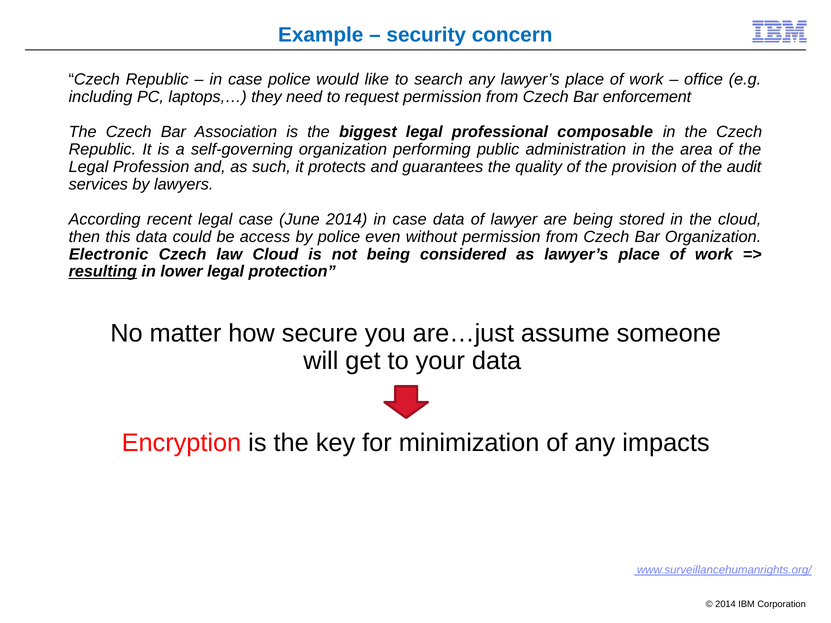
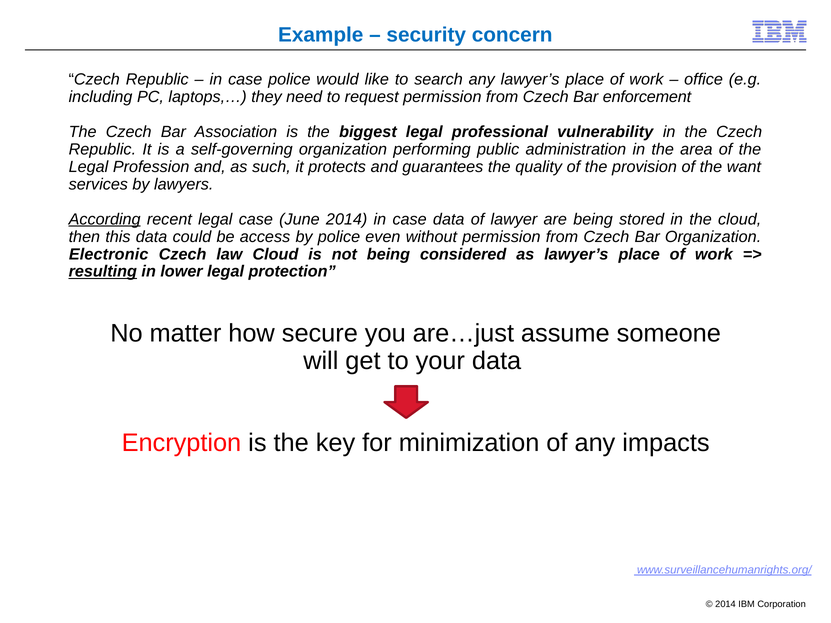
composable: composable -> vulnerability
audit: audit -> want
According underline: none -> present
